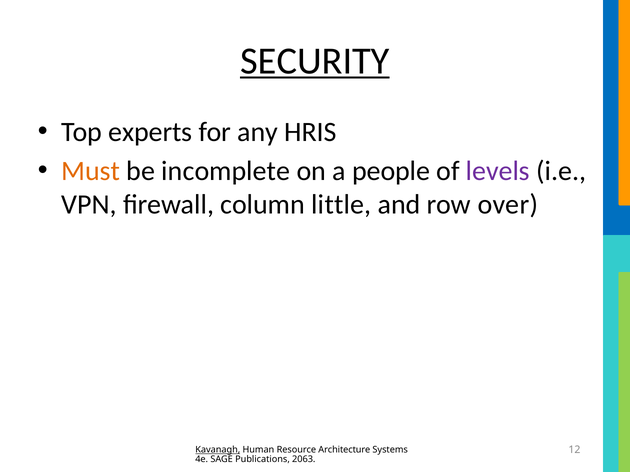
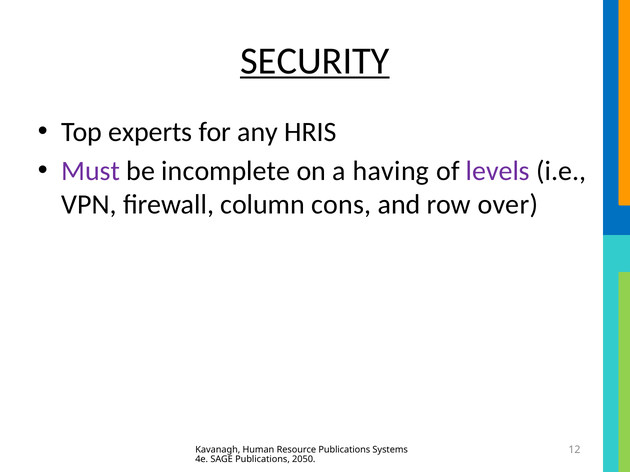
Must colour: orange -> purple
people: people -> having
little: little -> cons
Kavanagh underline: present -> none
Resource Architecture: Architecture -> Publications
2063: 2063 -> 2050
